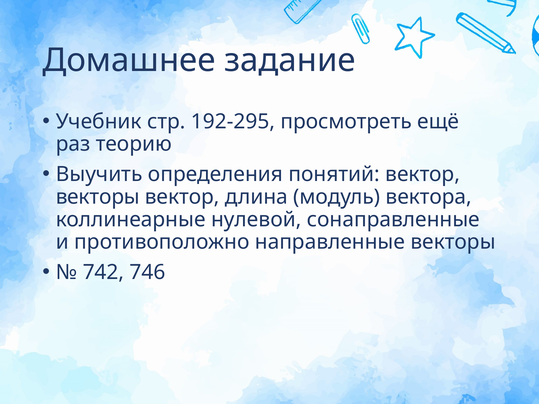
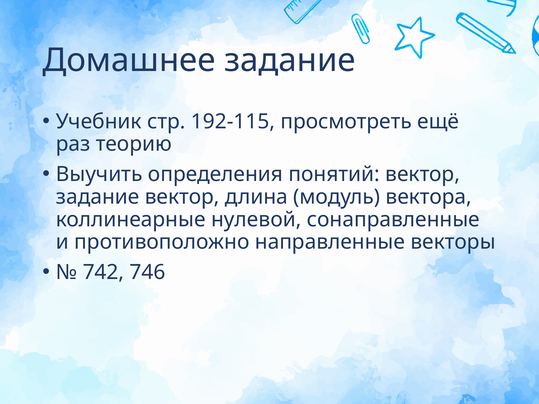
192-295: 192-295 -> 192-115
векторы at (98, 197): векторы -> задание
